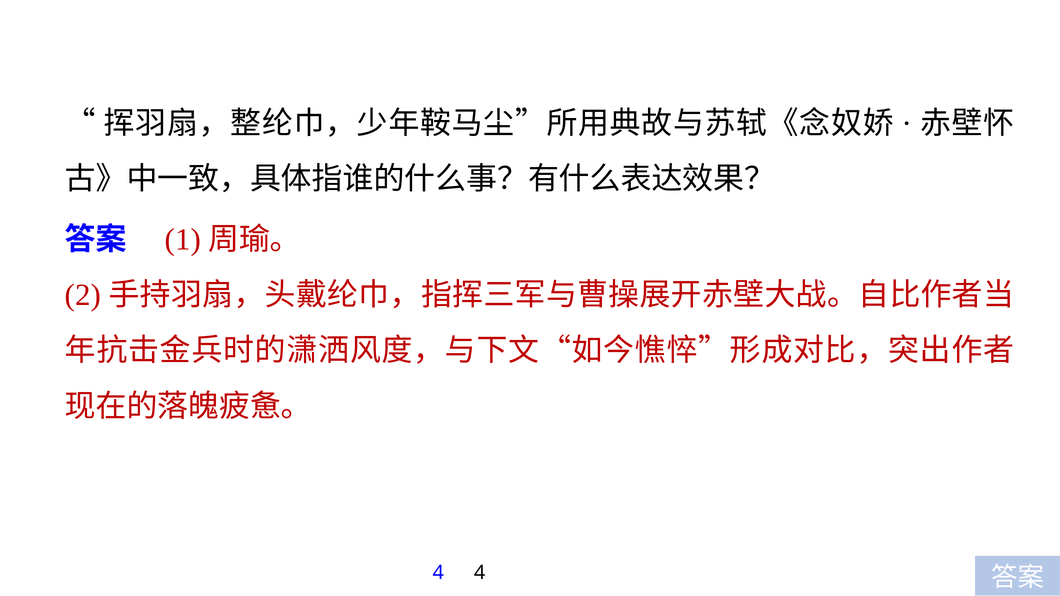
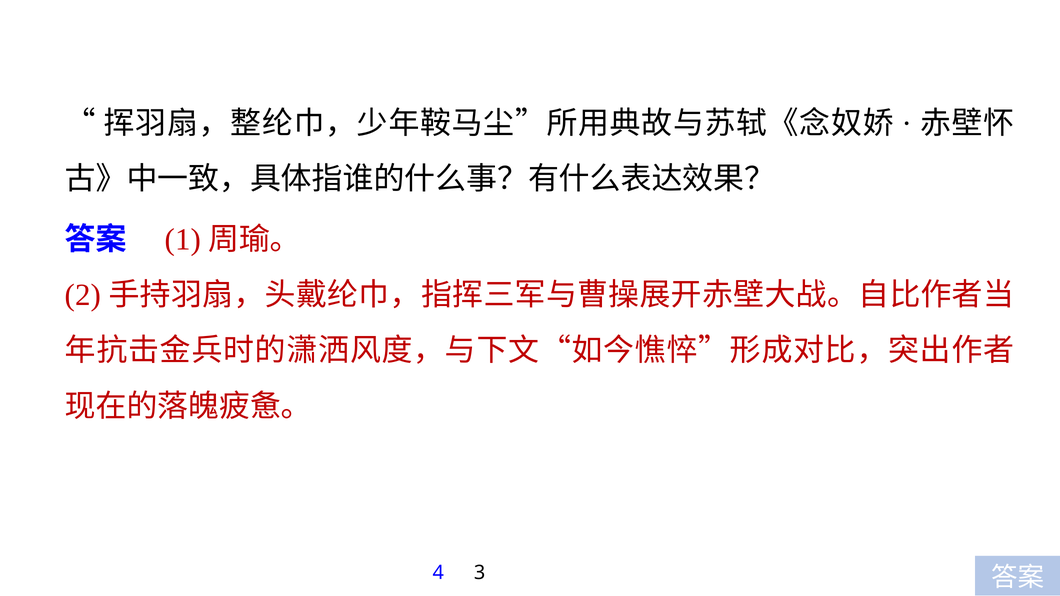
4 4: 4 -> 3
